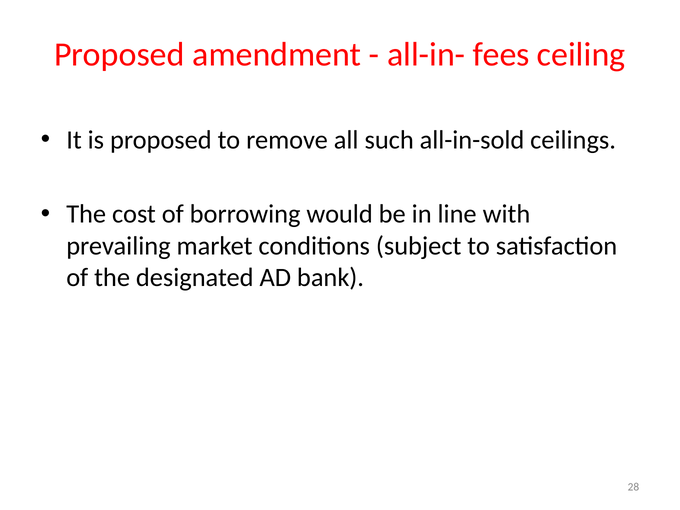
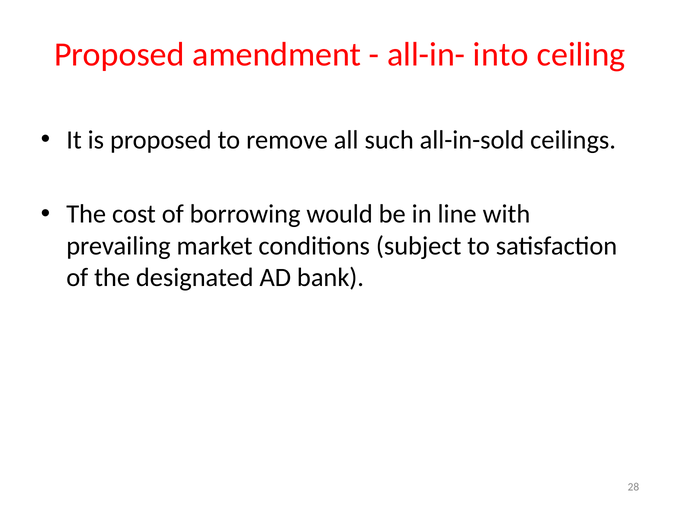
fees: fees -> into
